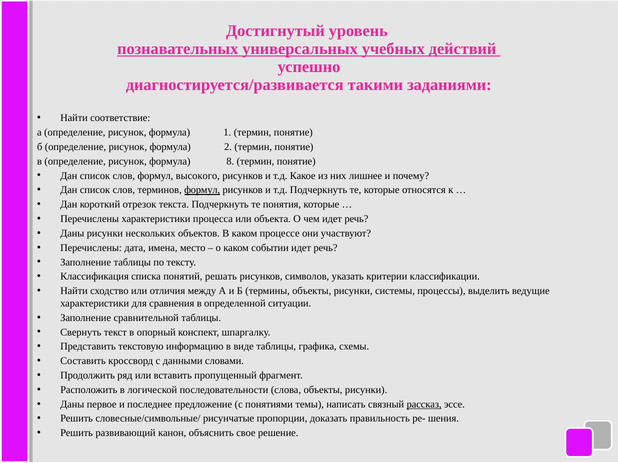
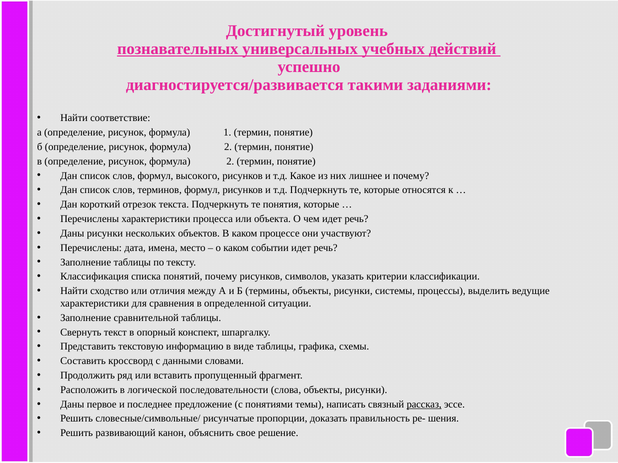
8 at (230, 161): 8 -> 2
формул at (202, 190) underline: present -> none
понятий решать: решать -> почему
